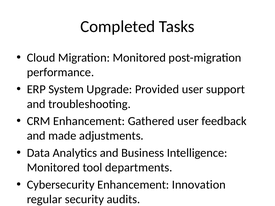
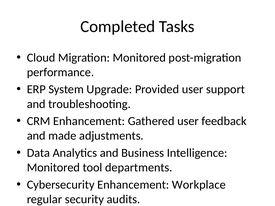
Enhancement Innovation: Innovation -> Workplace
